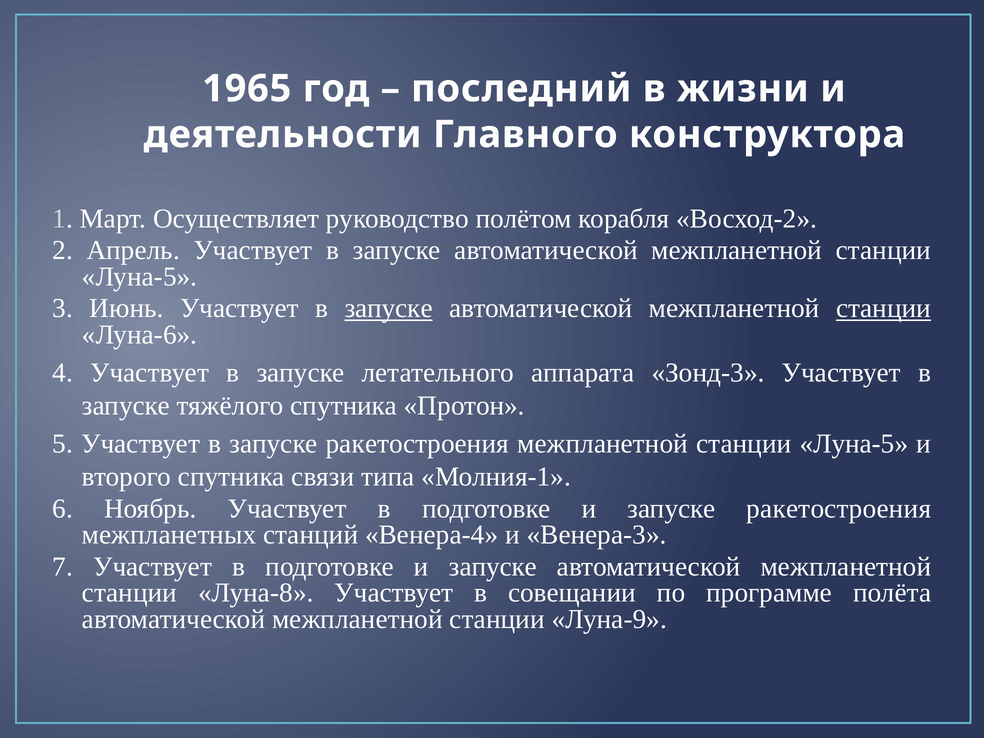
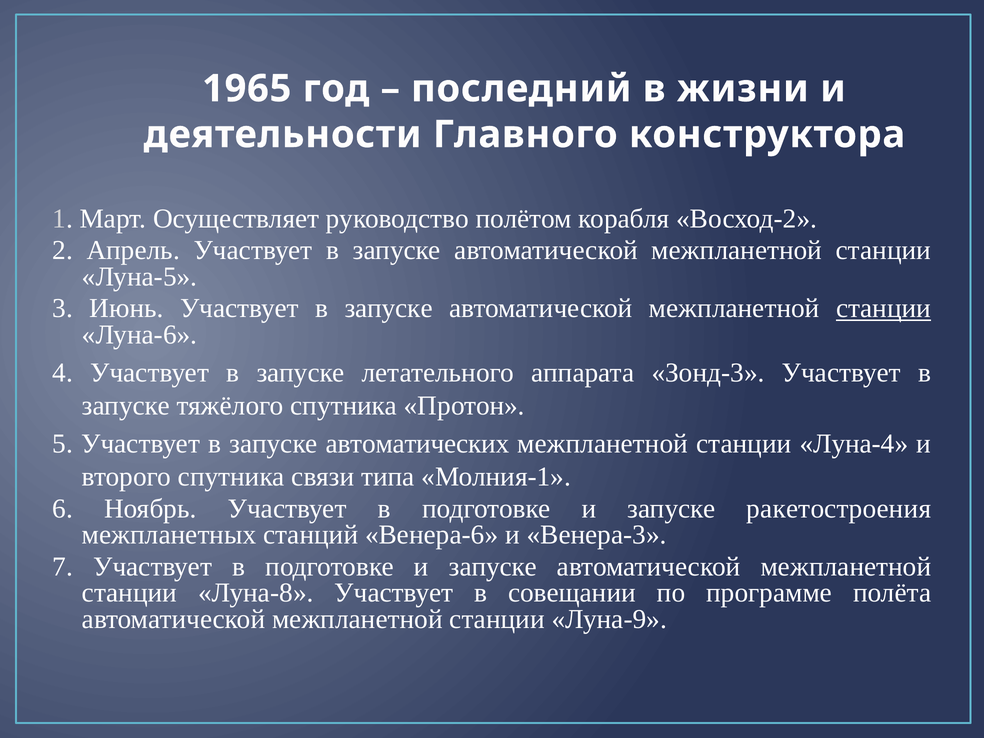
запуске at (389, 308) underline: present -> none
в запуске ракетостроения: ракетостроения -> автоматических
Луна-5 at (854, 444): Луна-5 -> Луна-4
Венера-4: Венера-4 -> Венера-6
